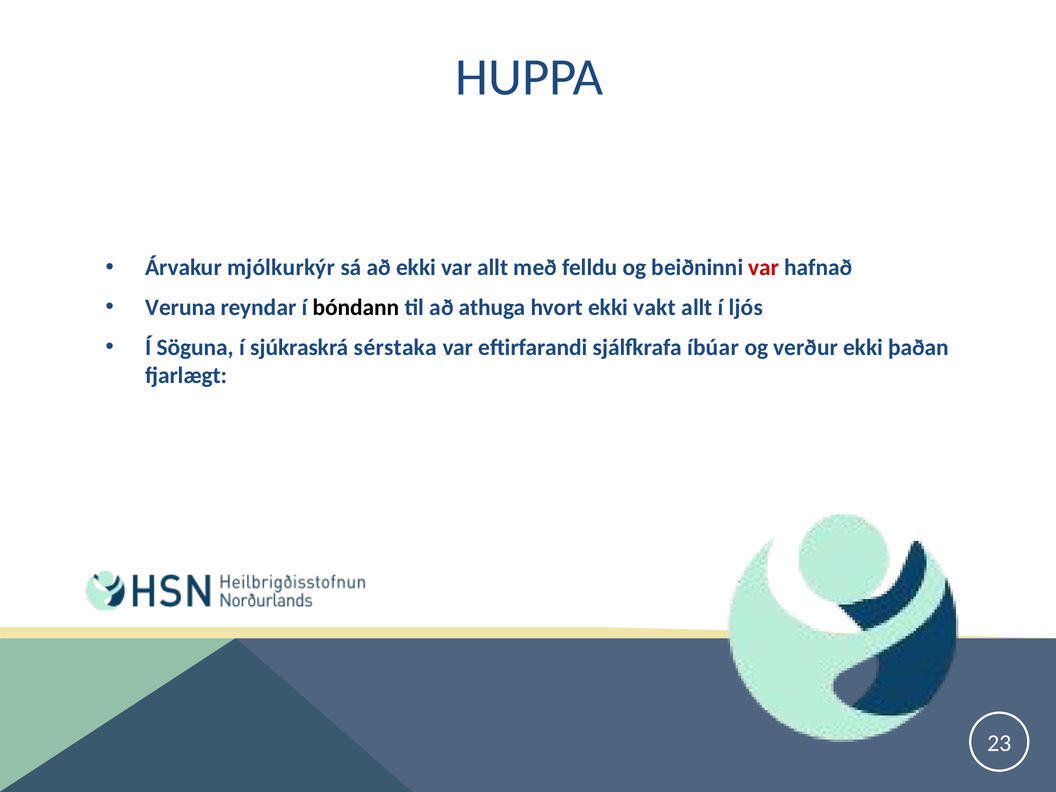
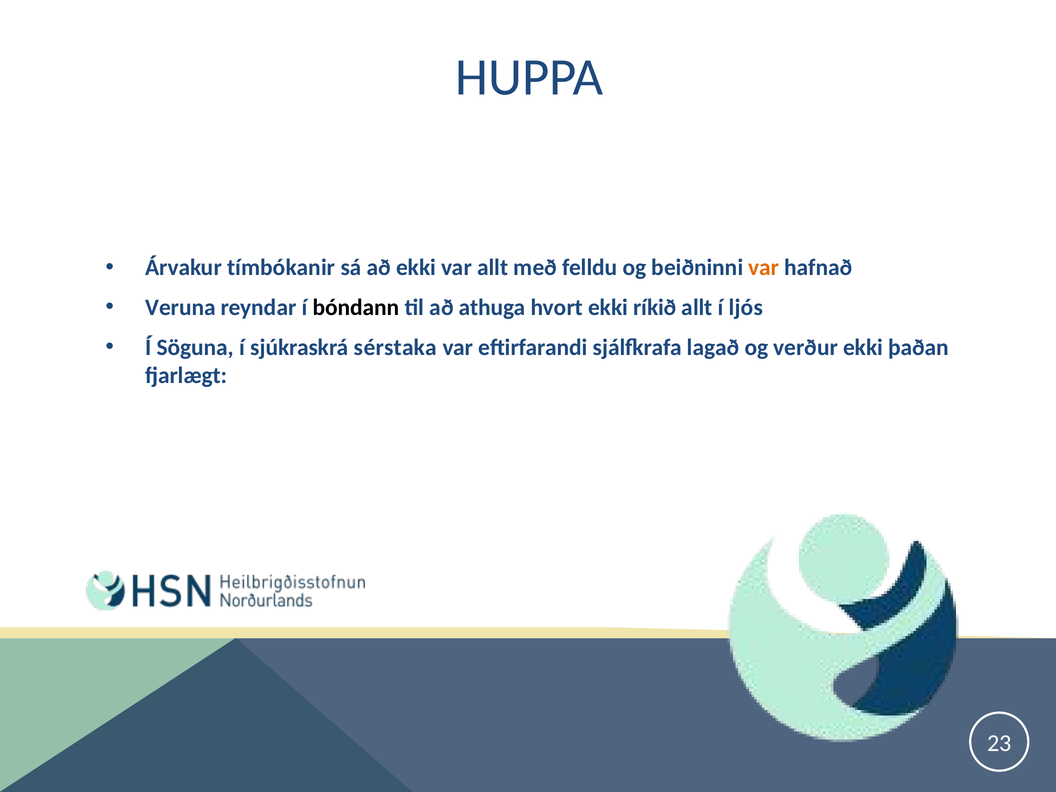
mjólkurkýr: mjólkurkýr -> tímbókanir
var at (764, 268) colour: red -> orange
vakt: vakt -> ríkið
íbúar: íbúar -> lagað
